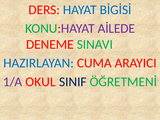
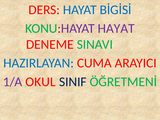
KONU:HAYAT AİLEDE: AİLEDE -> HAYAT
